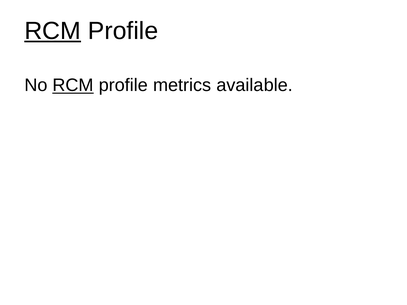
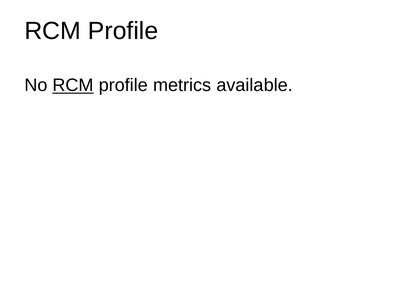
RCM at (53, 31) underline: present -> none
